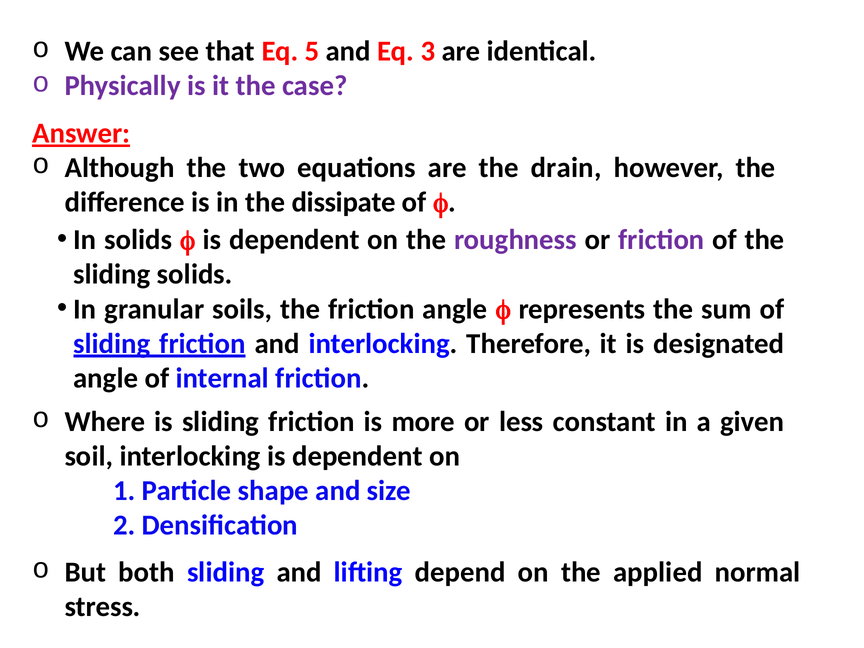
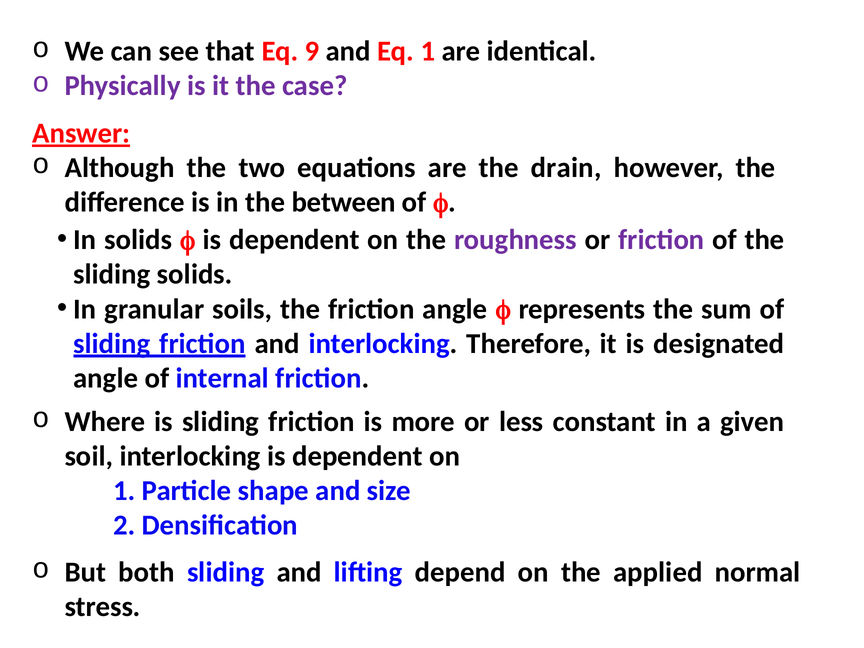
5: 5 -> 9
Eq 3: 3 -> 1
dissipate: dissipate -> between
